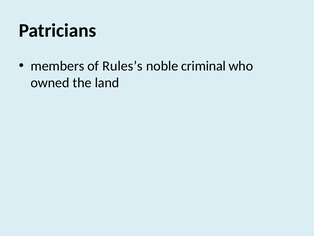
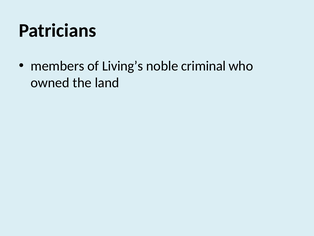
Rules’s: Rules’s -> Living’s
